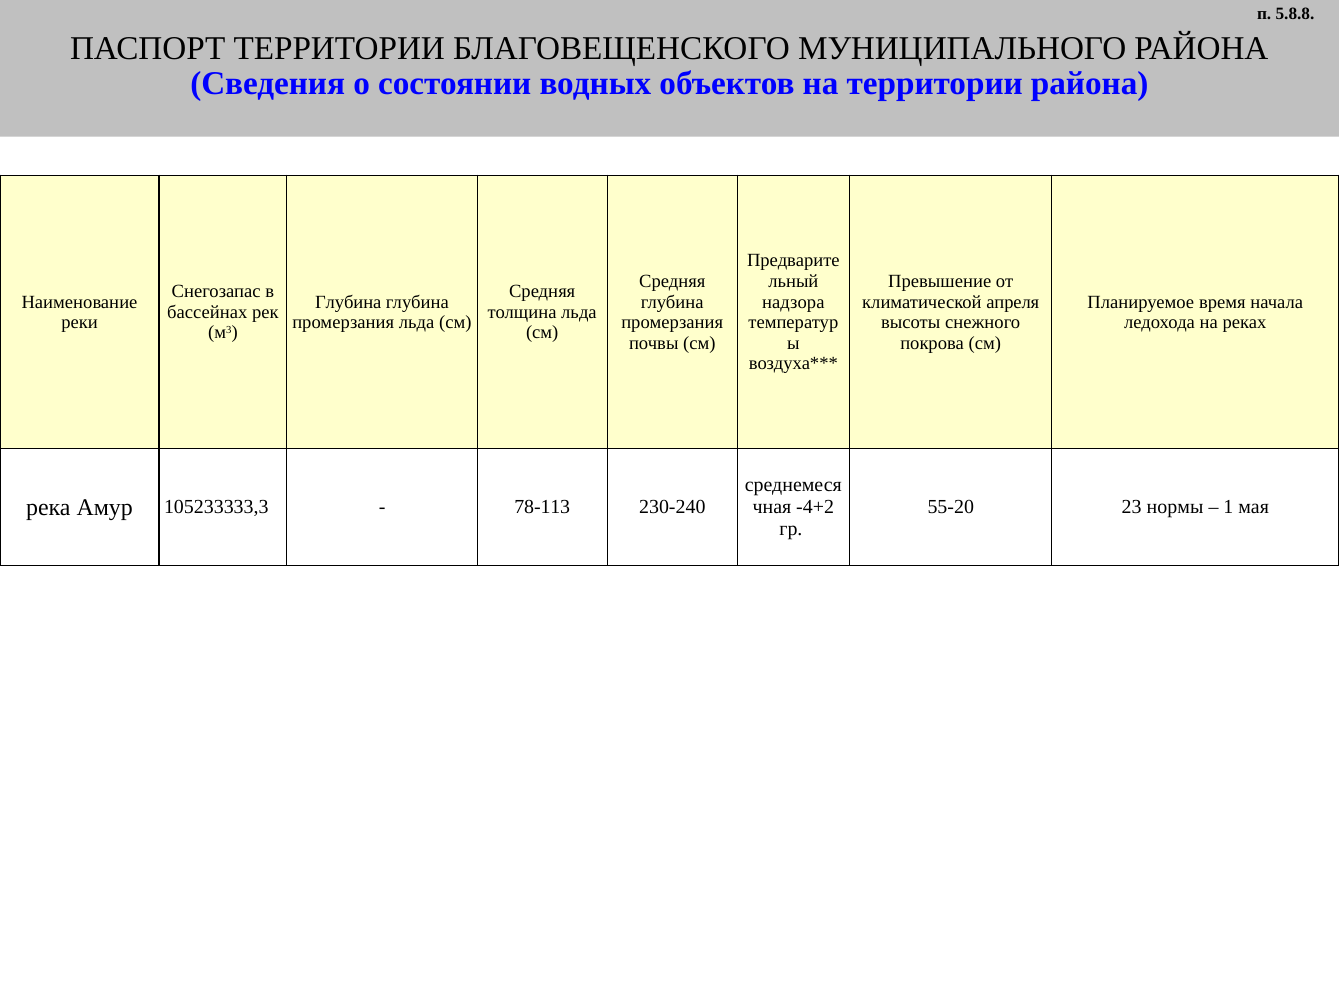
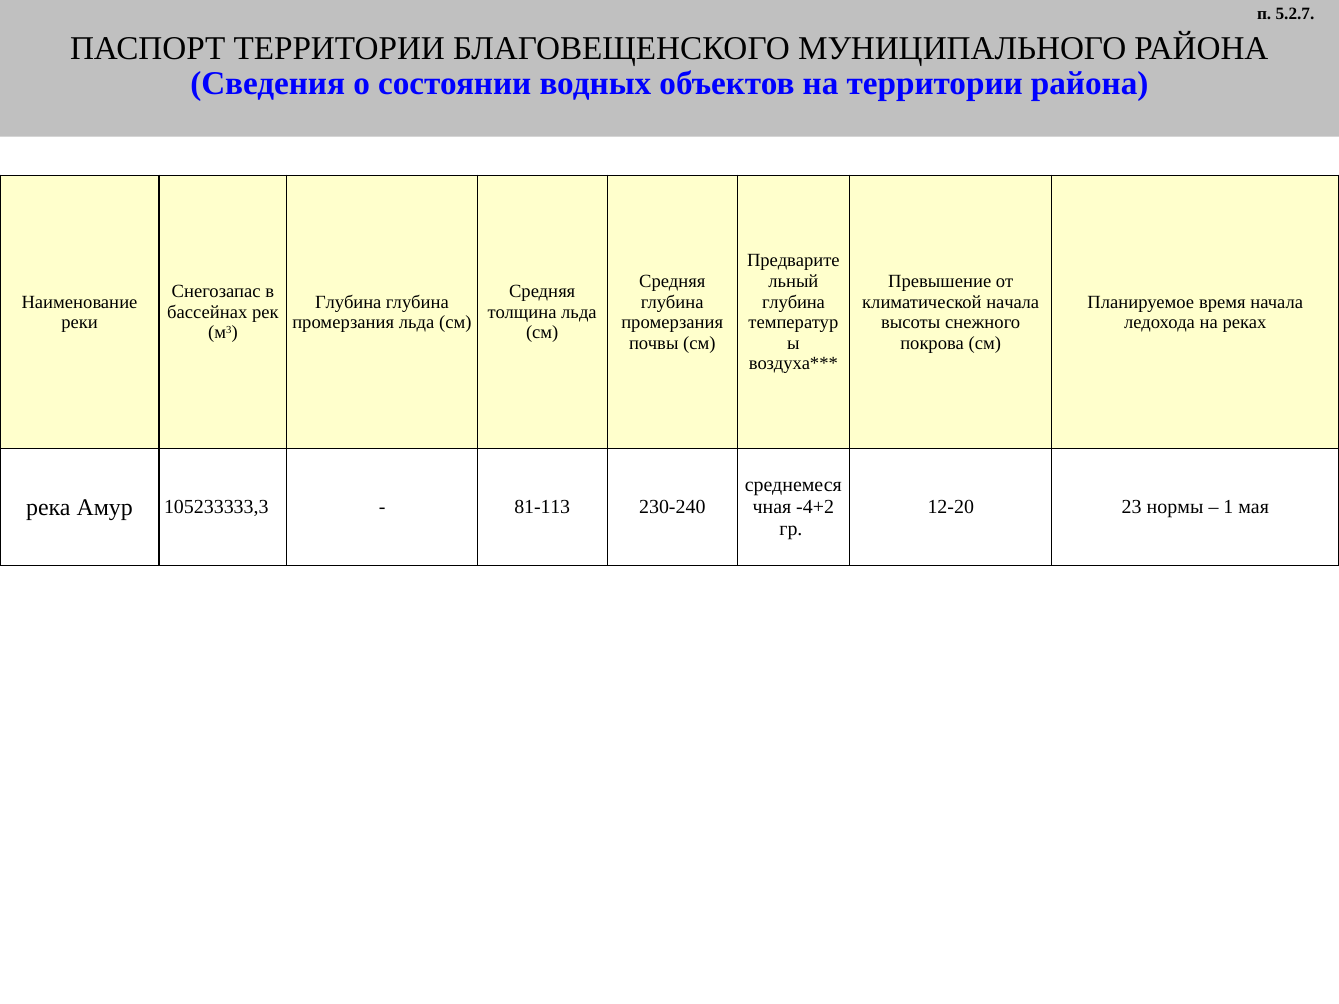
5.8.8: 5.8.8 -> 5.2.7
надзора at (793, 302): надзора -> глубина
климатической апреля: апреля -> начала
78-113: 78-113 -> 81-113
55-20: 55-20 -> 12-20
